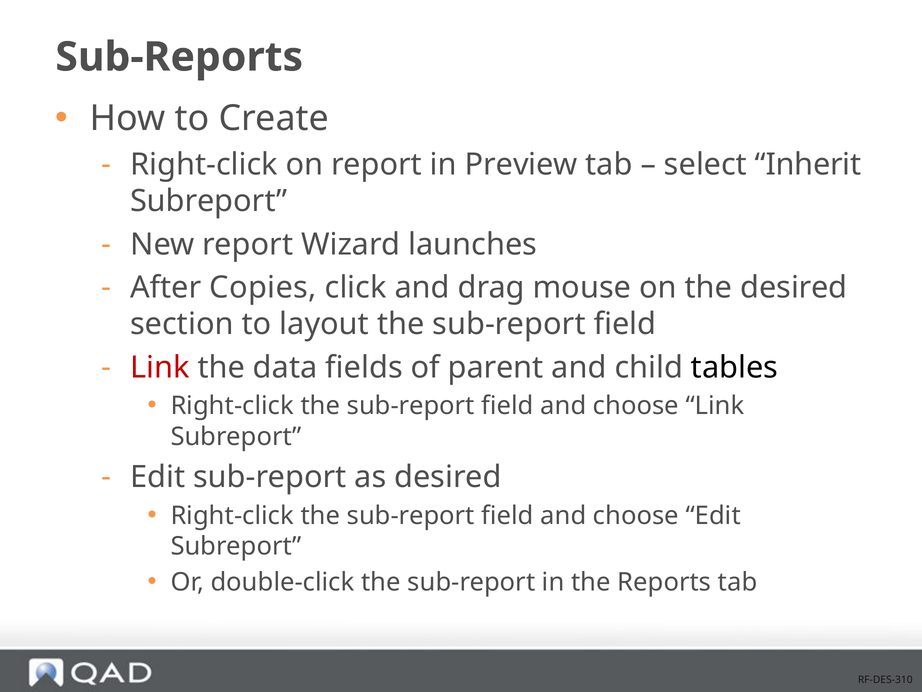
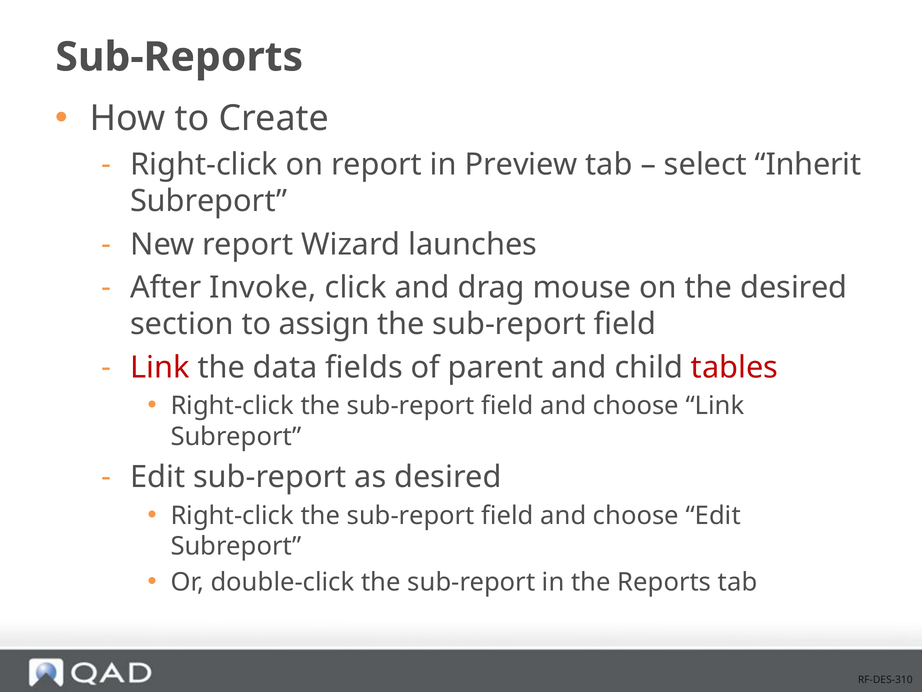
Copies: Copies -> Invoke
layout: layout -> assign
tables colour: black -> red
